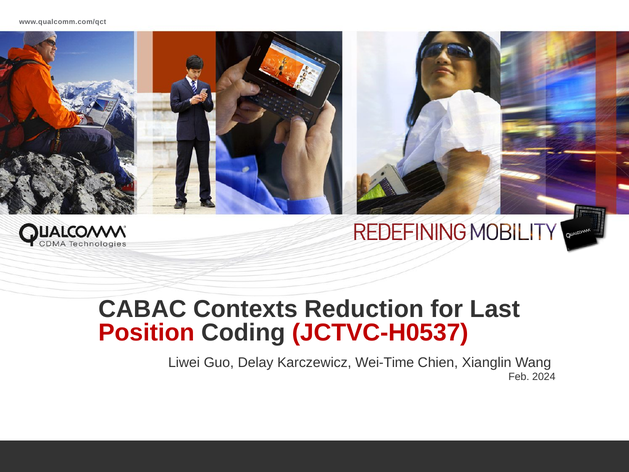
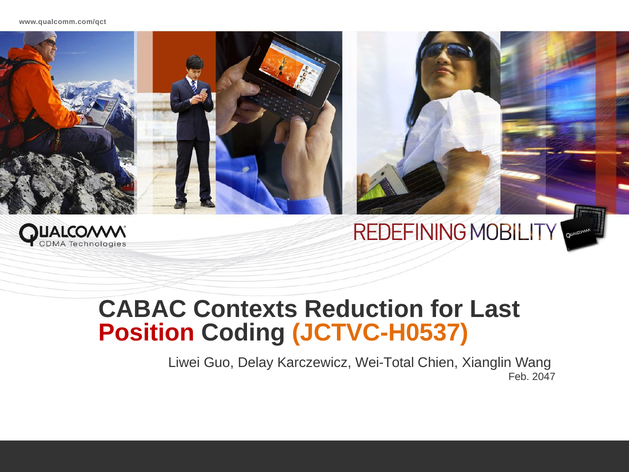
JCTVC-H0537 colour: red -> orange
Wei-Time: Wei-Time -> Wei-Total
2024: 2024 -> 2047
